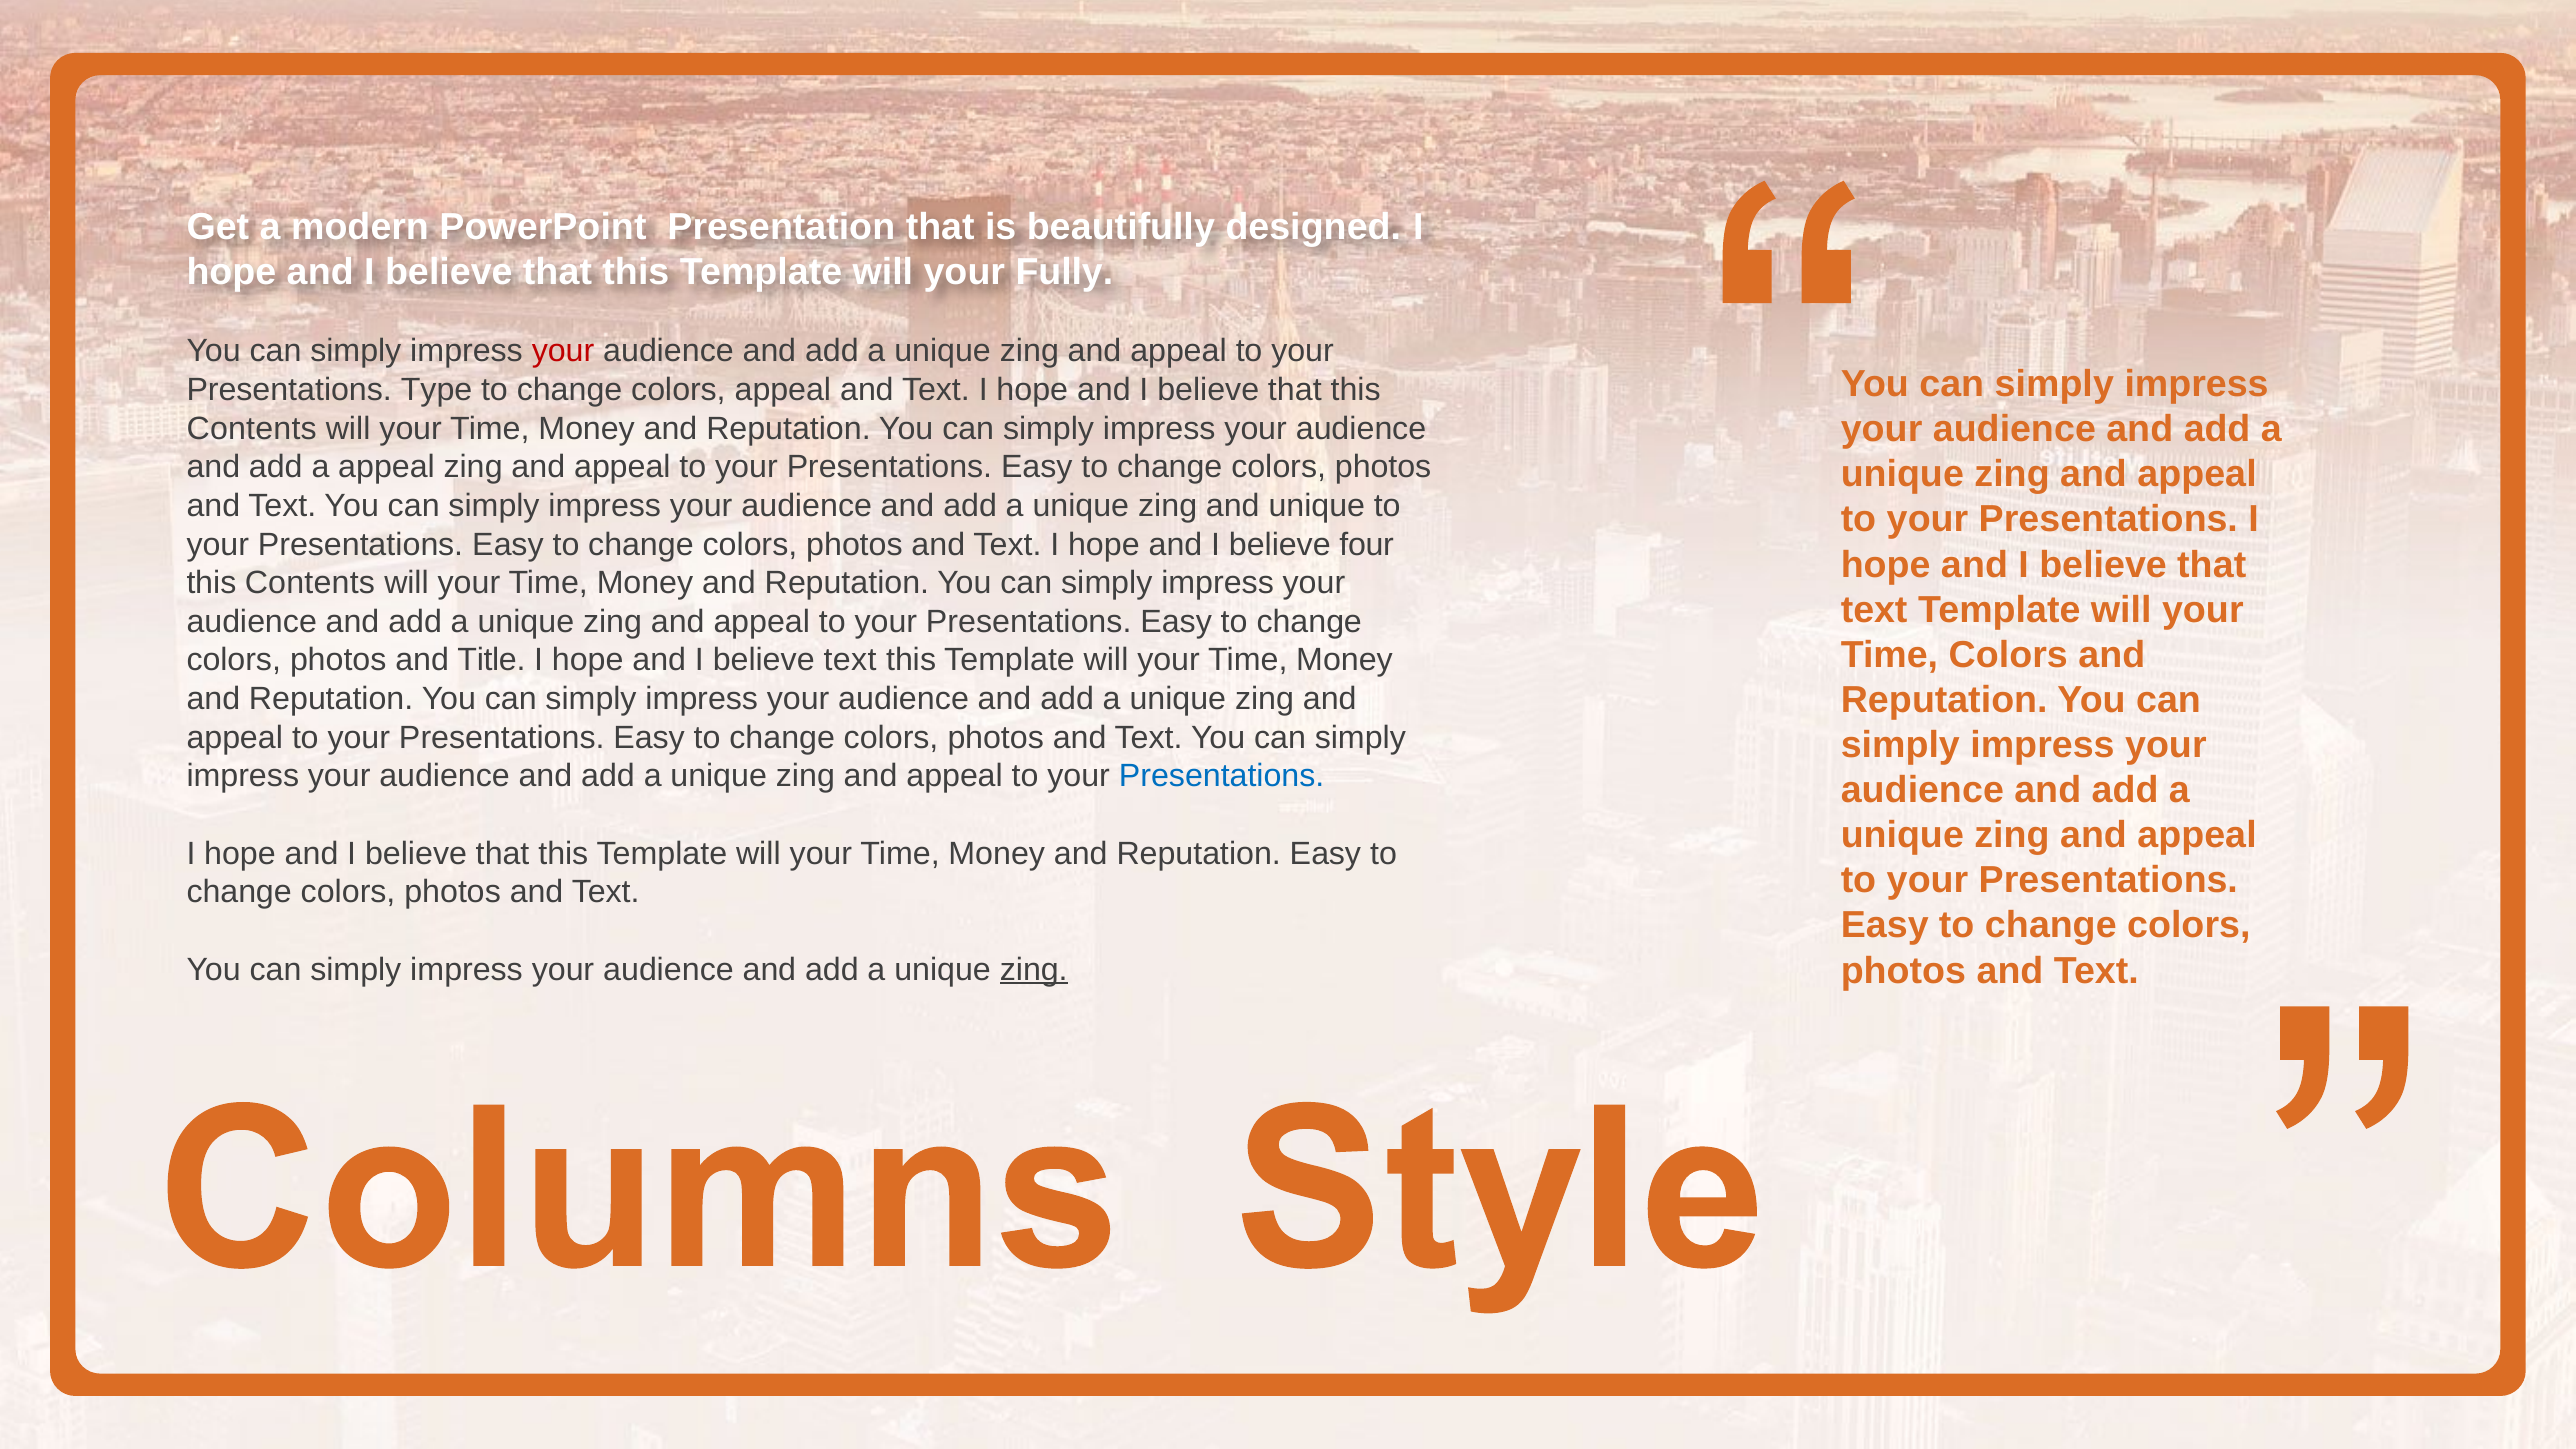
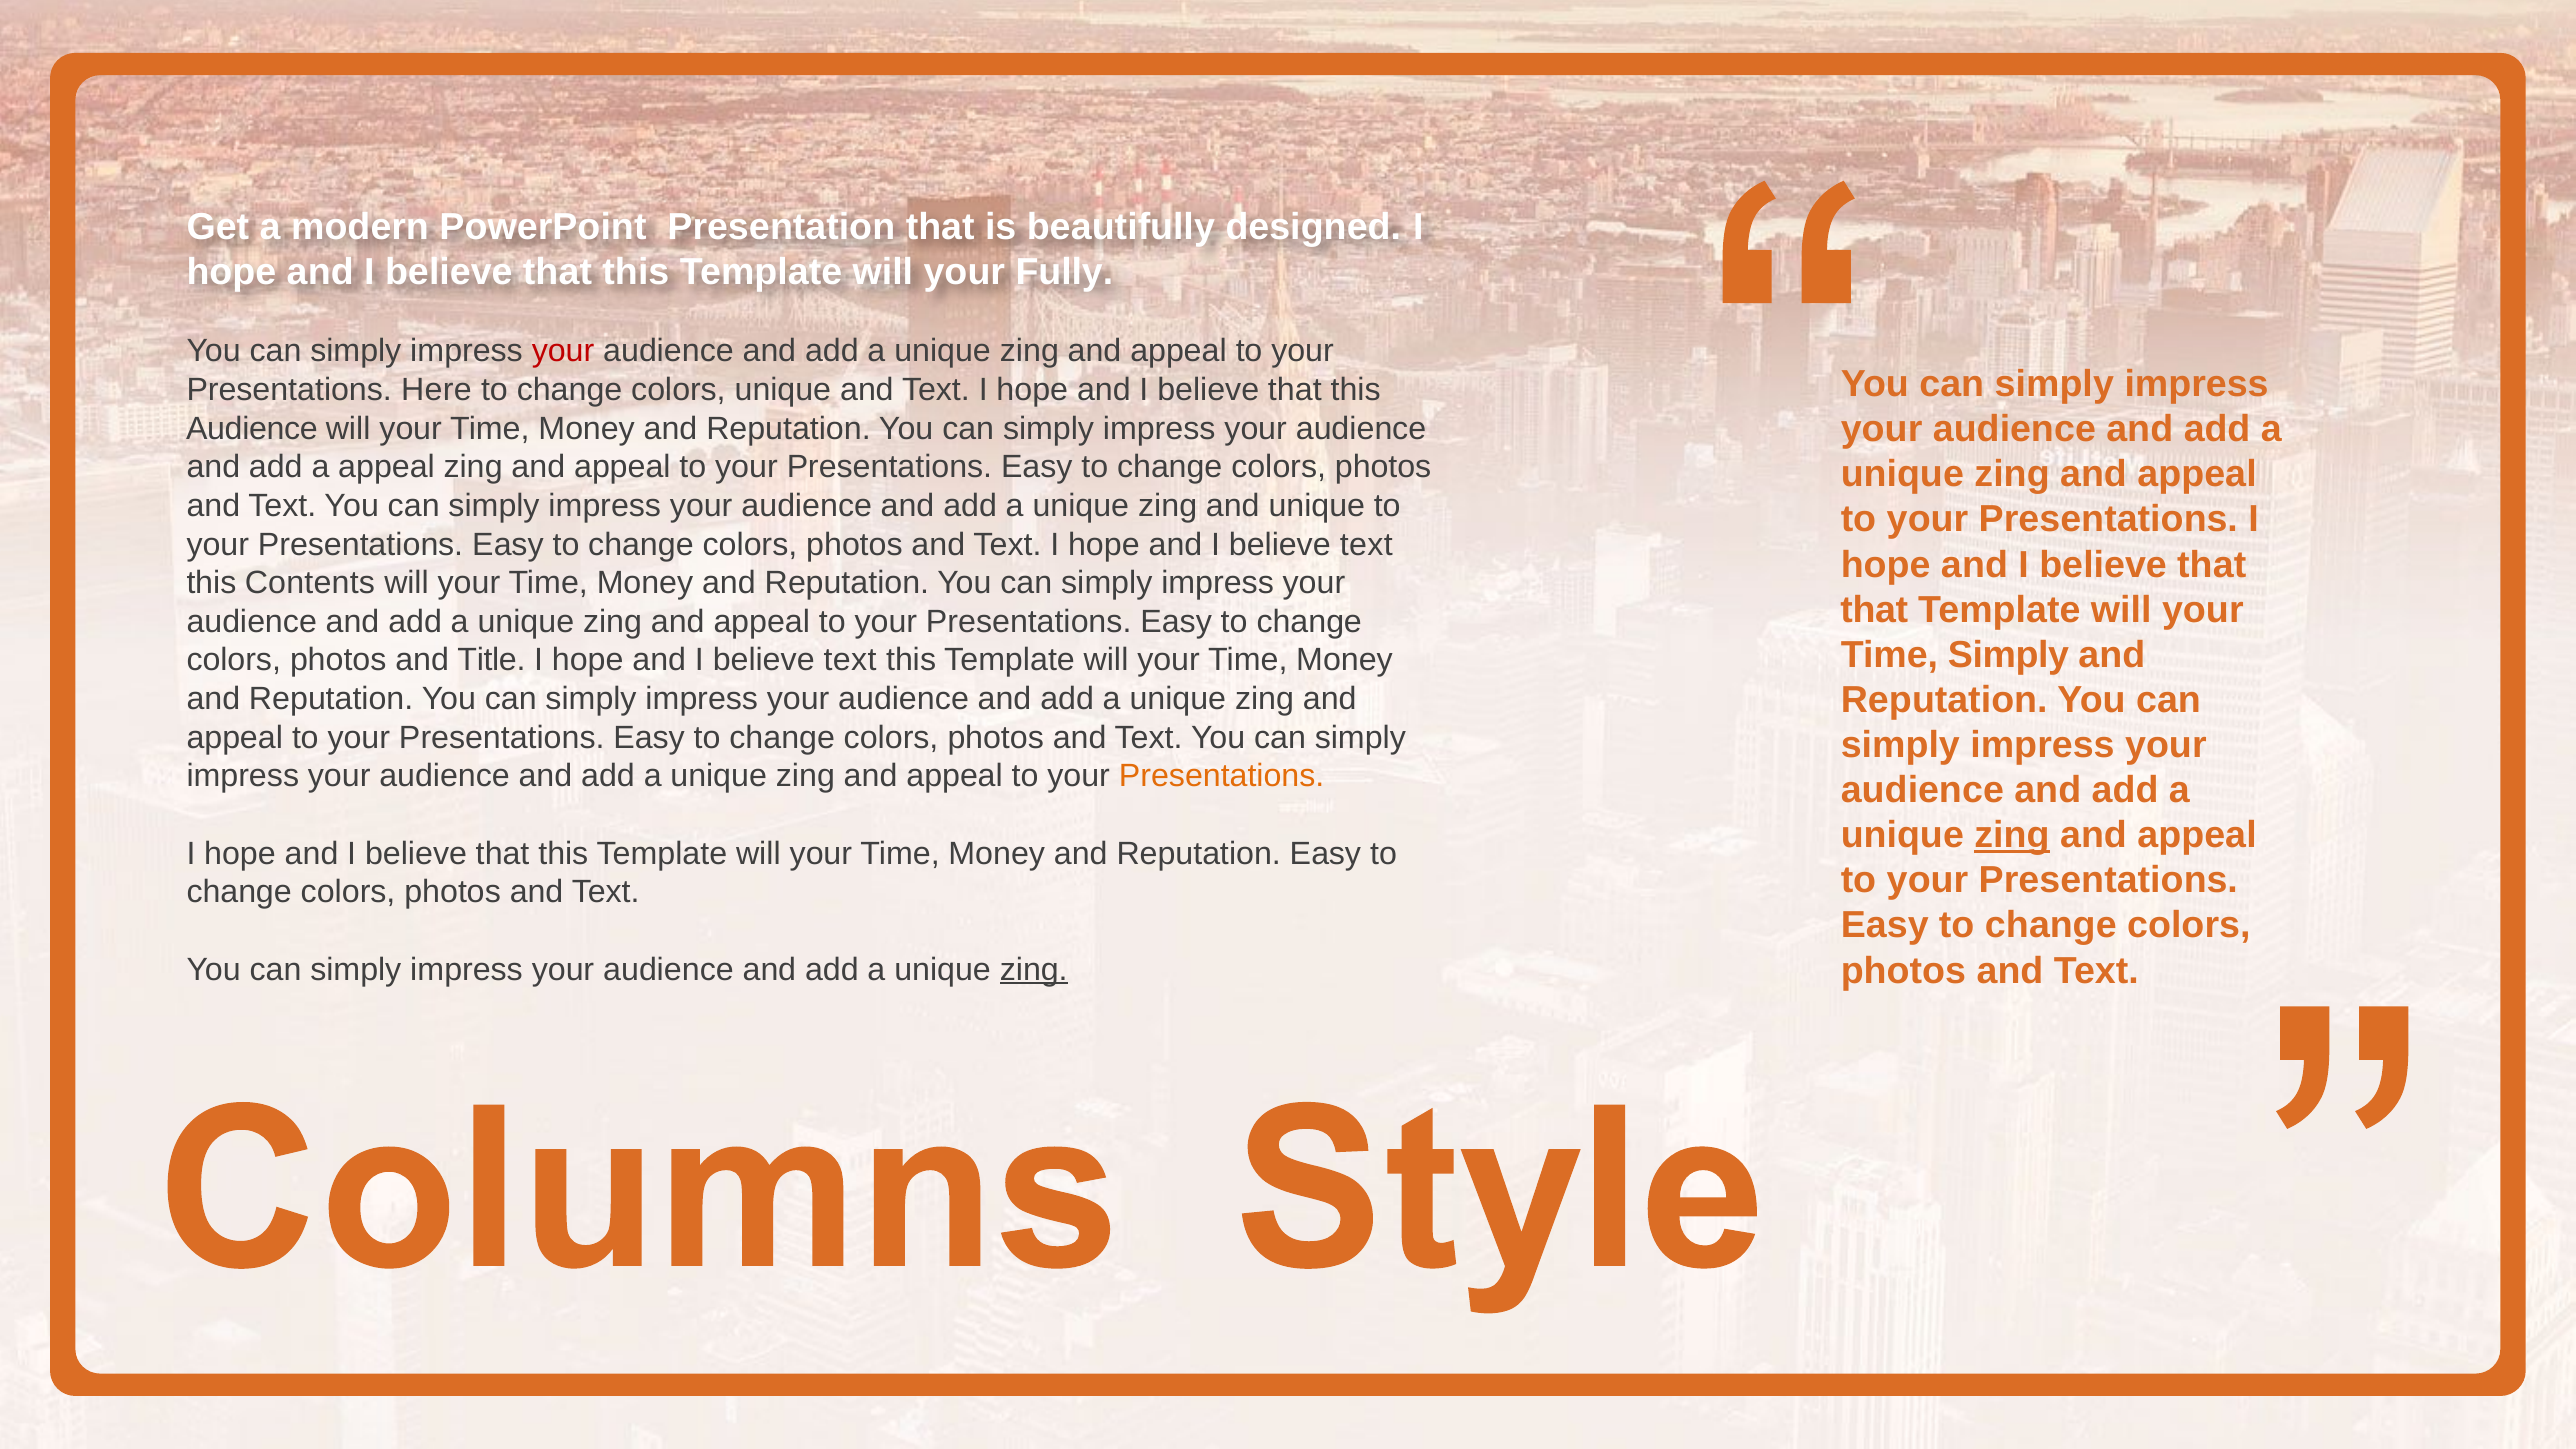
Type: Type -> Here
colors appeal: appeal -> unique
Contents at (252, 428): Contents -> Audience
four at (1367, 544): four -> text
text at (1874, 610): text -> that
Time Colors: Colors -> Simply
Presentations at (1222, 776) colour: blue -> orange
zing at (2012, 835) underline: none -> present
